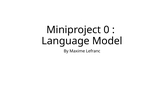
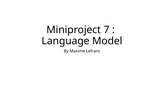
0: 0 -> 7
